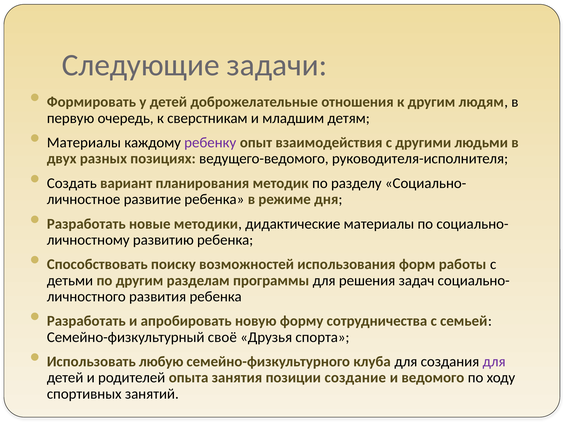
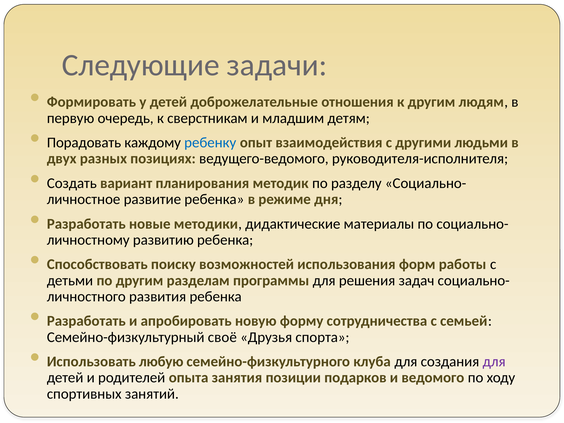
Материалы at (84, 143): Материалы -> Порадовать
ребенку colour: purple -> blue
создание: создание -> подарков
